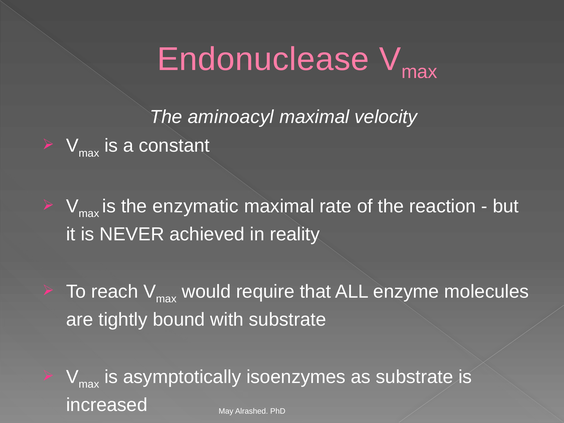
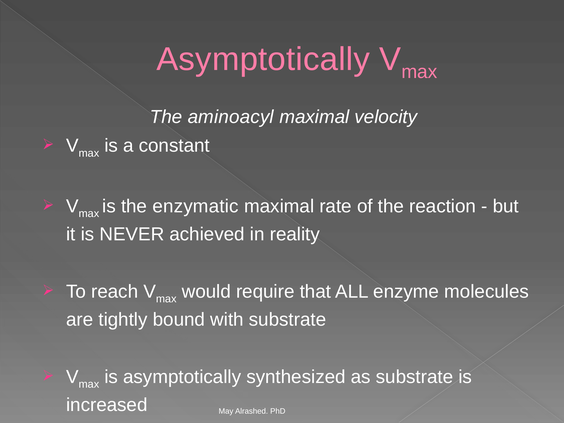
Endonuclease at (263, 59): Endonuclease -> Asymptotically
isoenzymes: isoenzymes -> synthesized
